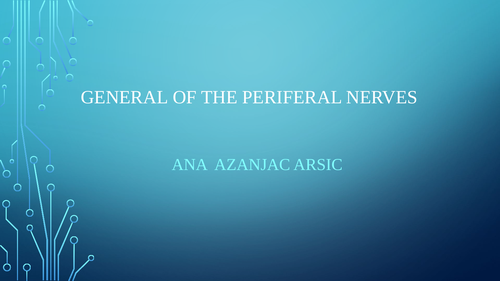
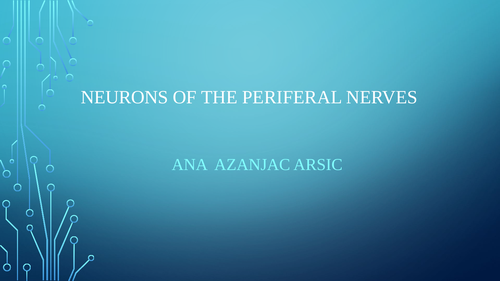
GENERAL: GENERAL -> NEURONS
